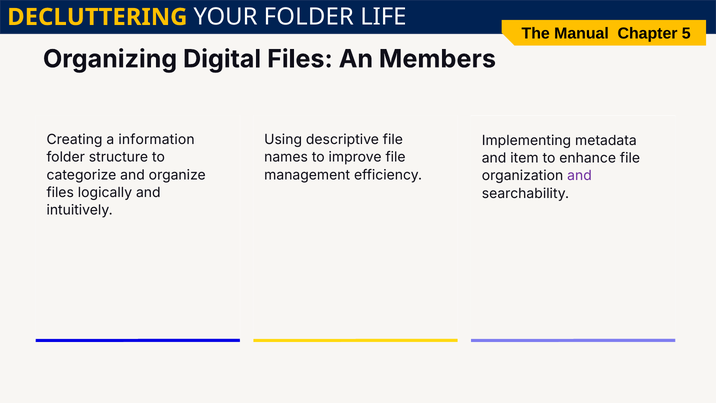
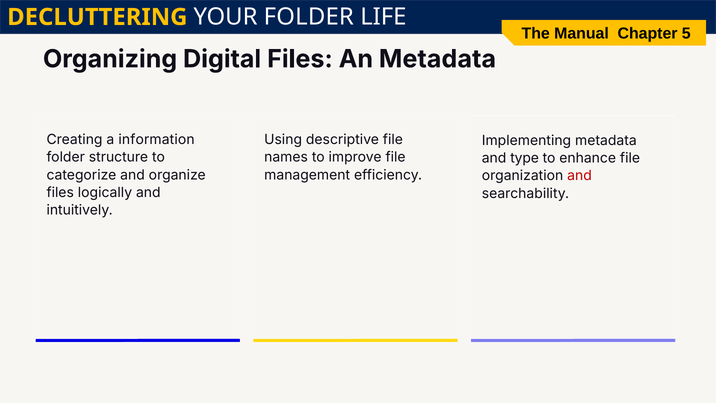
An Members: Members -> Metadata
item: item -> type
and at (580, 176) colour: purple -> red
